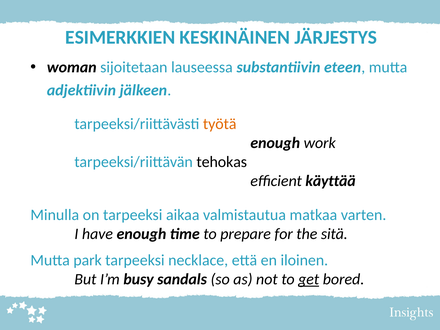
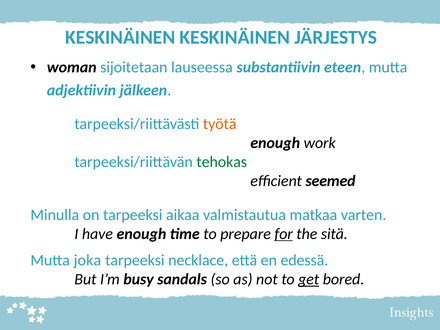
ESIMERKKIEN at (120, 37): ESIMERKKIEN -> KESKINÄINEN
tehokas colour: black -> green
käyttää: käyttää -> seemed
for underline: none -> present
park: park -> joka
iloinen: iloinen -> edessä
